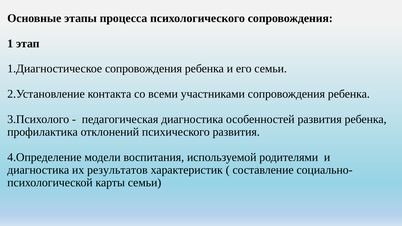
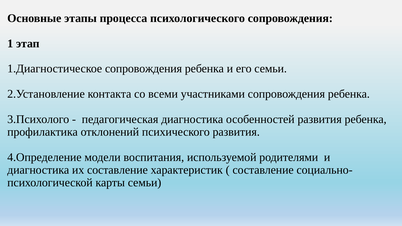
их результатов: результатов -> составление
